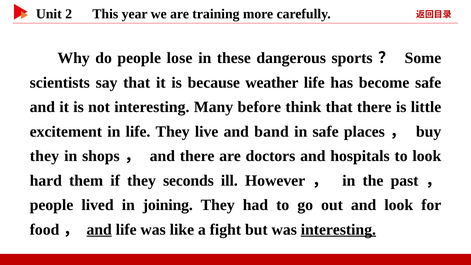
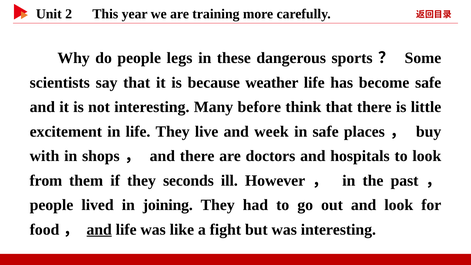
lose: lose -> legs
band: band -> week
they at (44, 156): they -> with
hard: hard -> from
interesting at (338, 229) underline: present -> none
